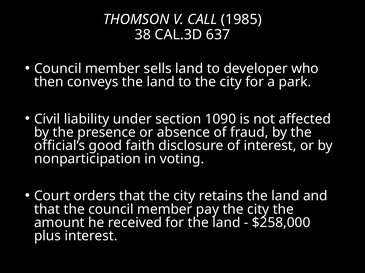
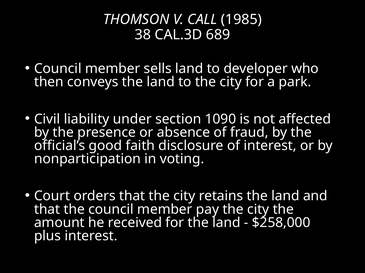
637: 637 -> 689
